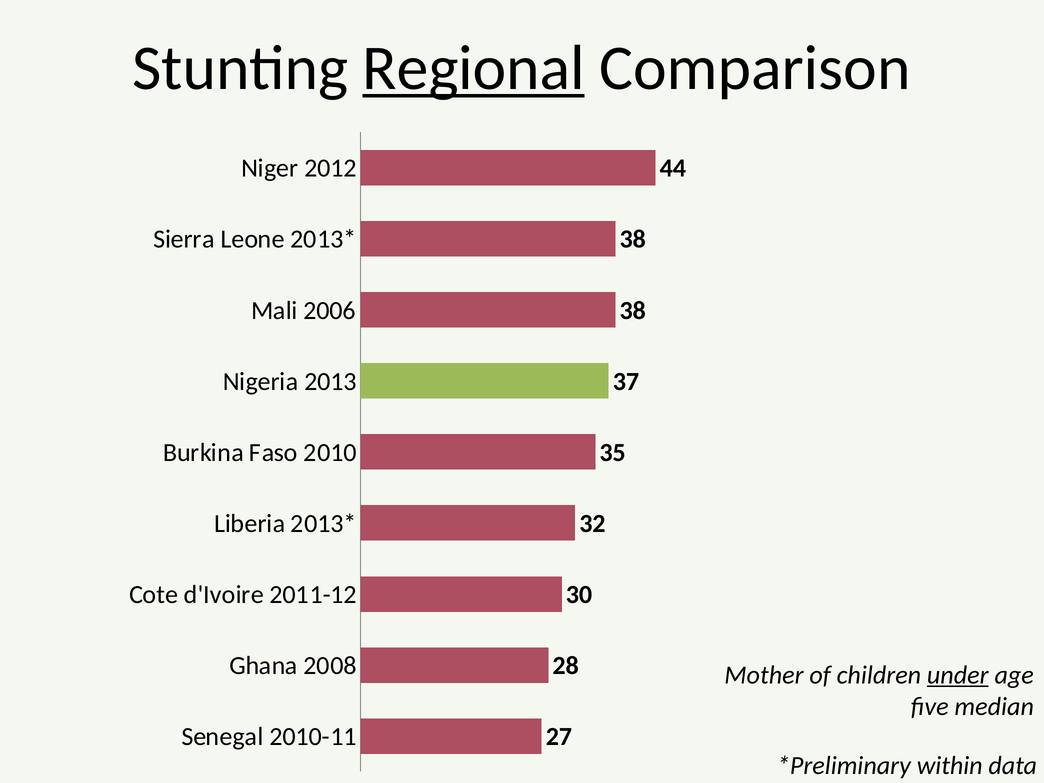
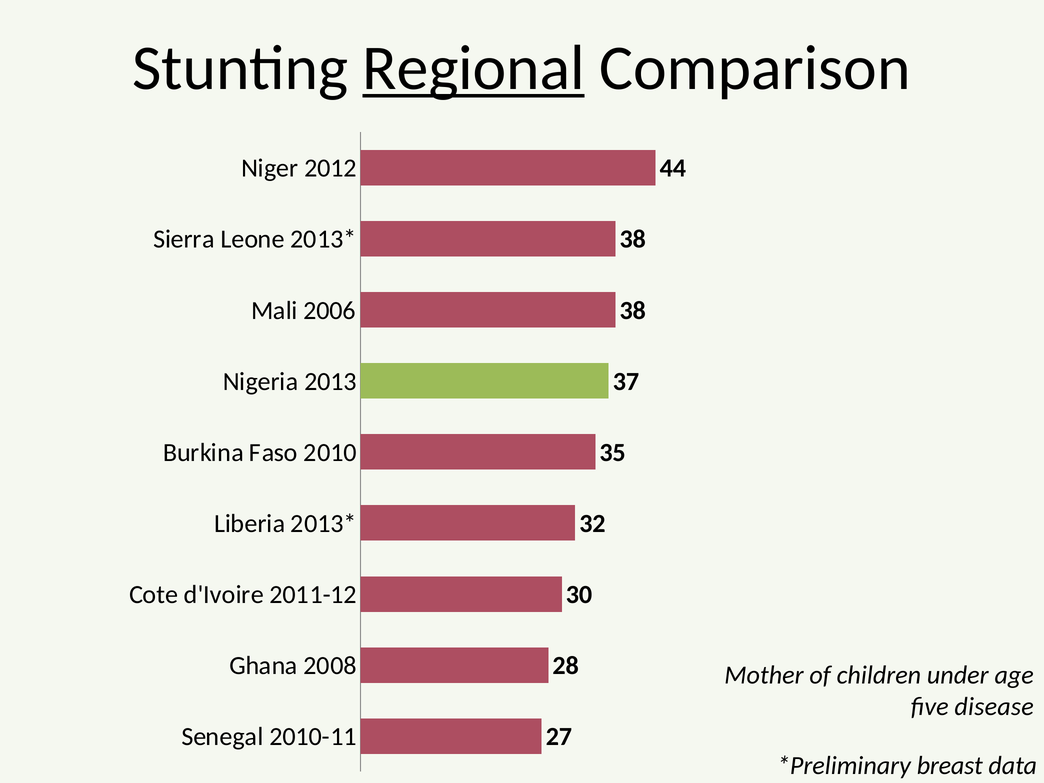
under underline: present -> none
median: median -> disease
within: within -> breast
